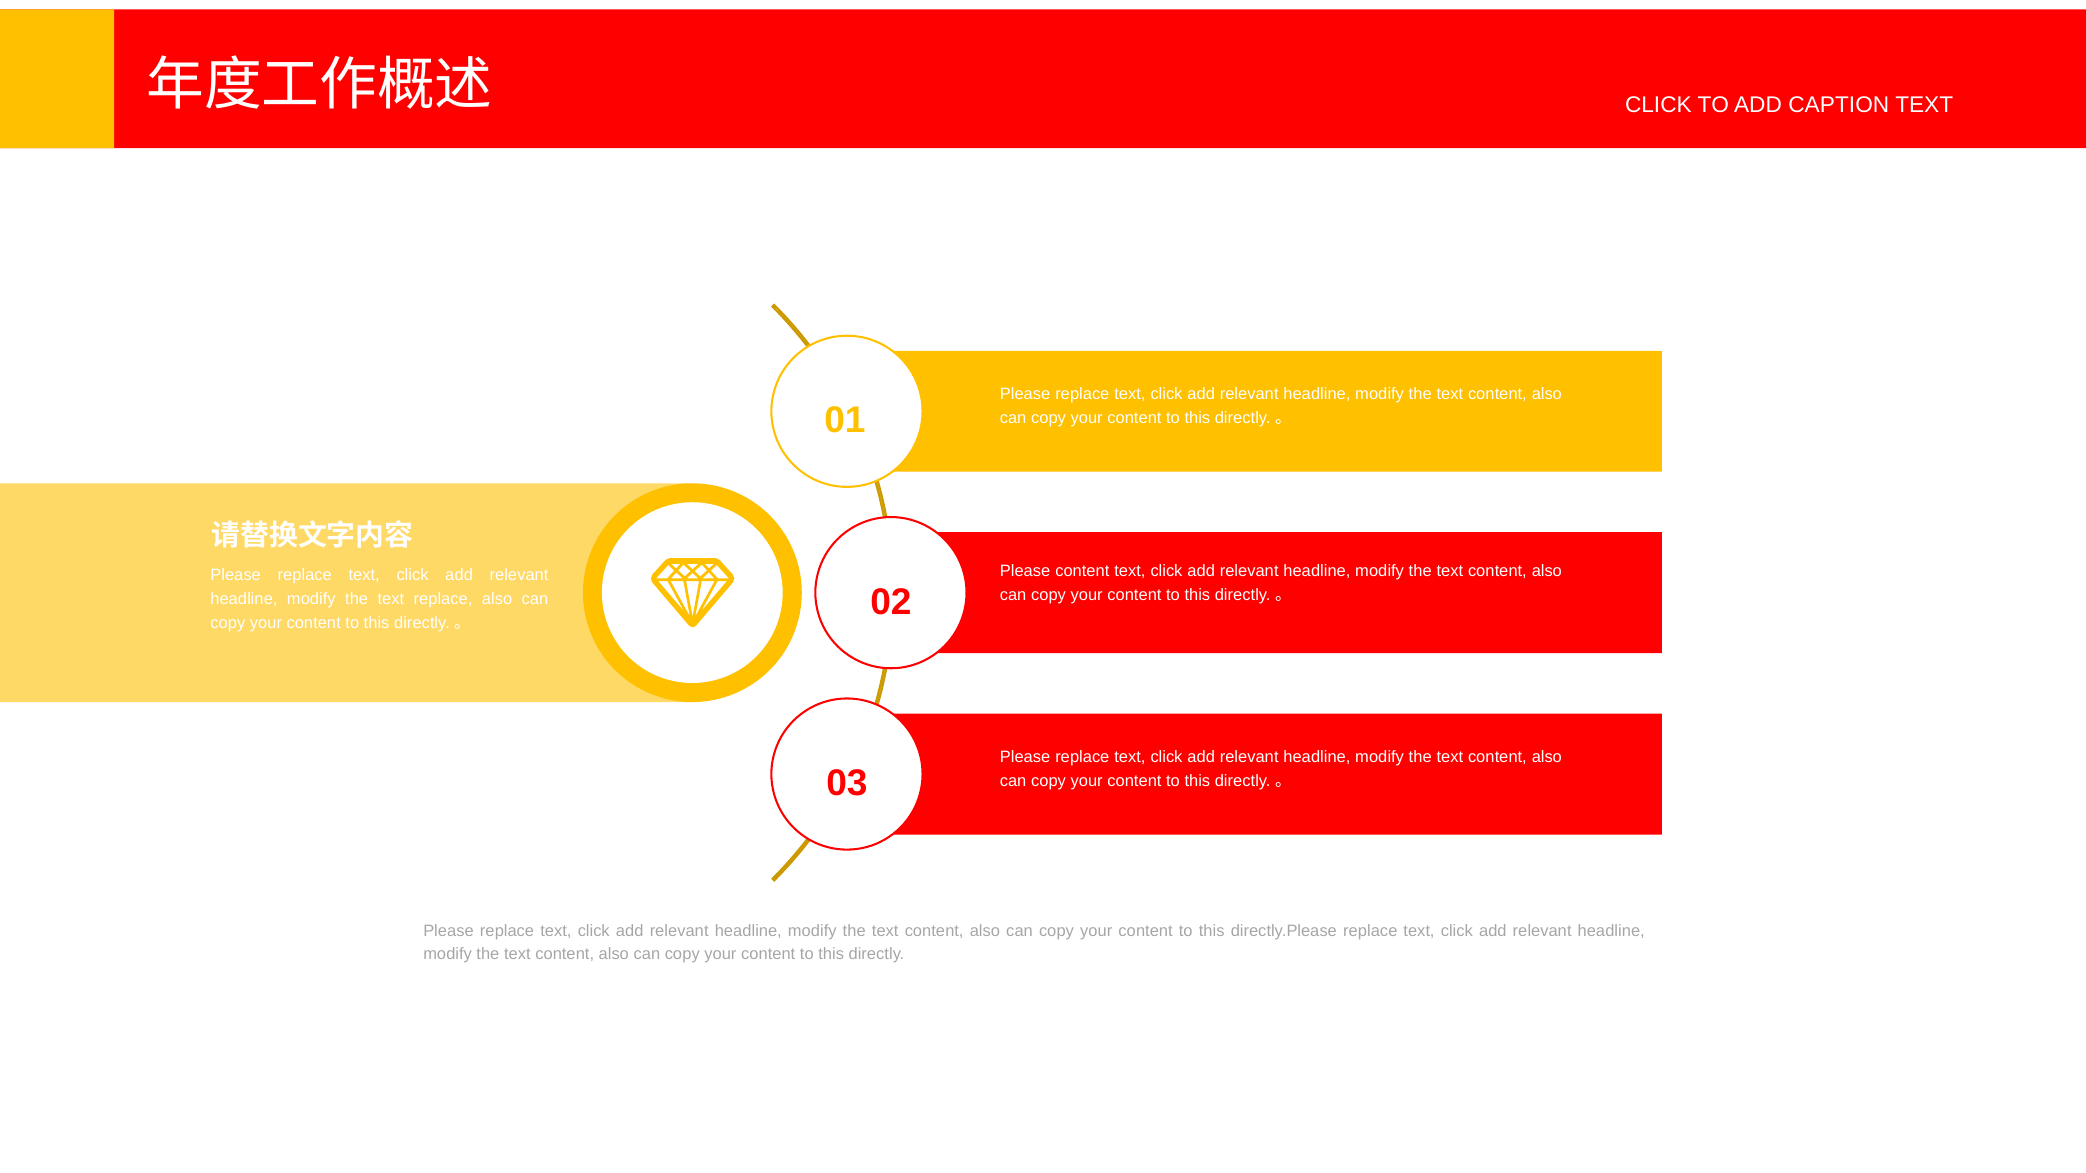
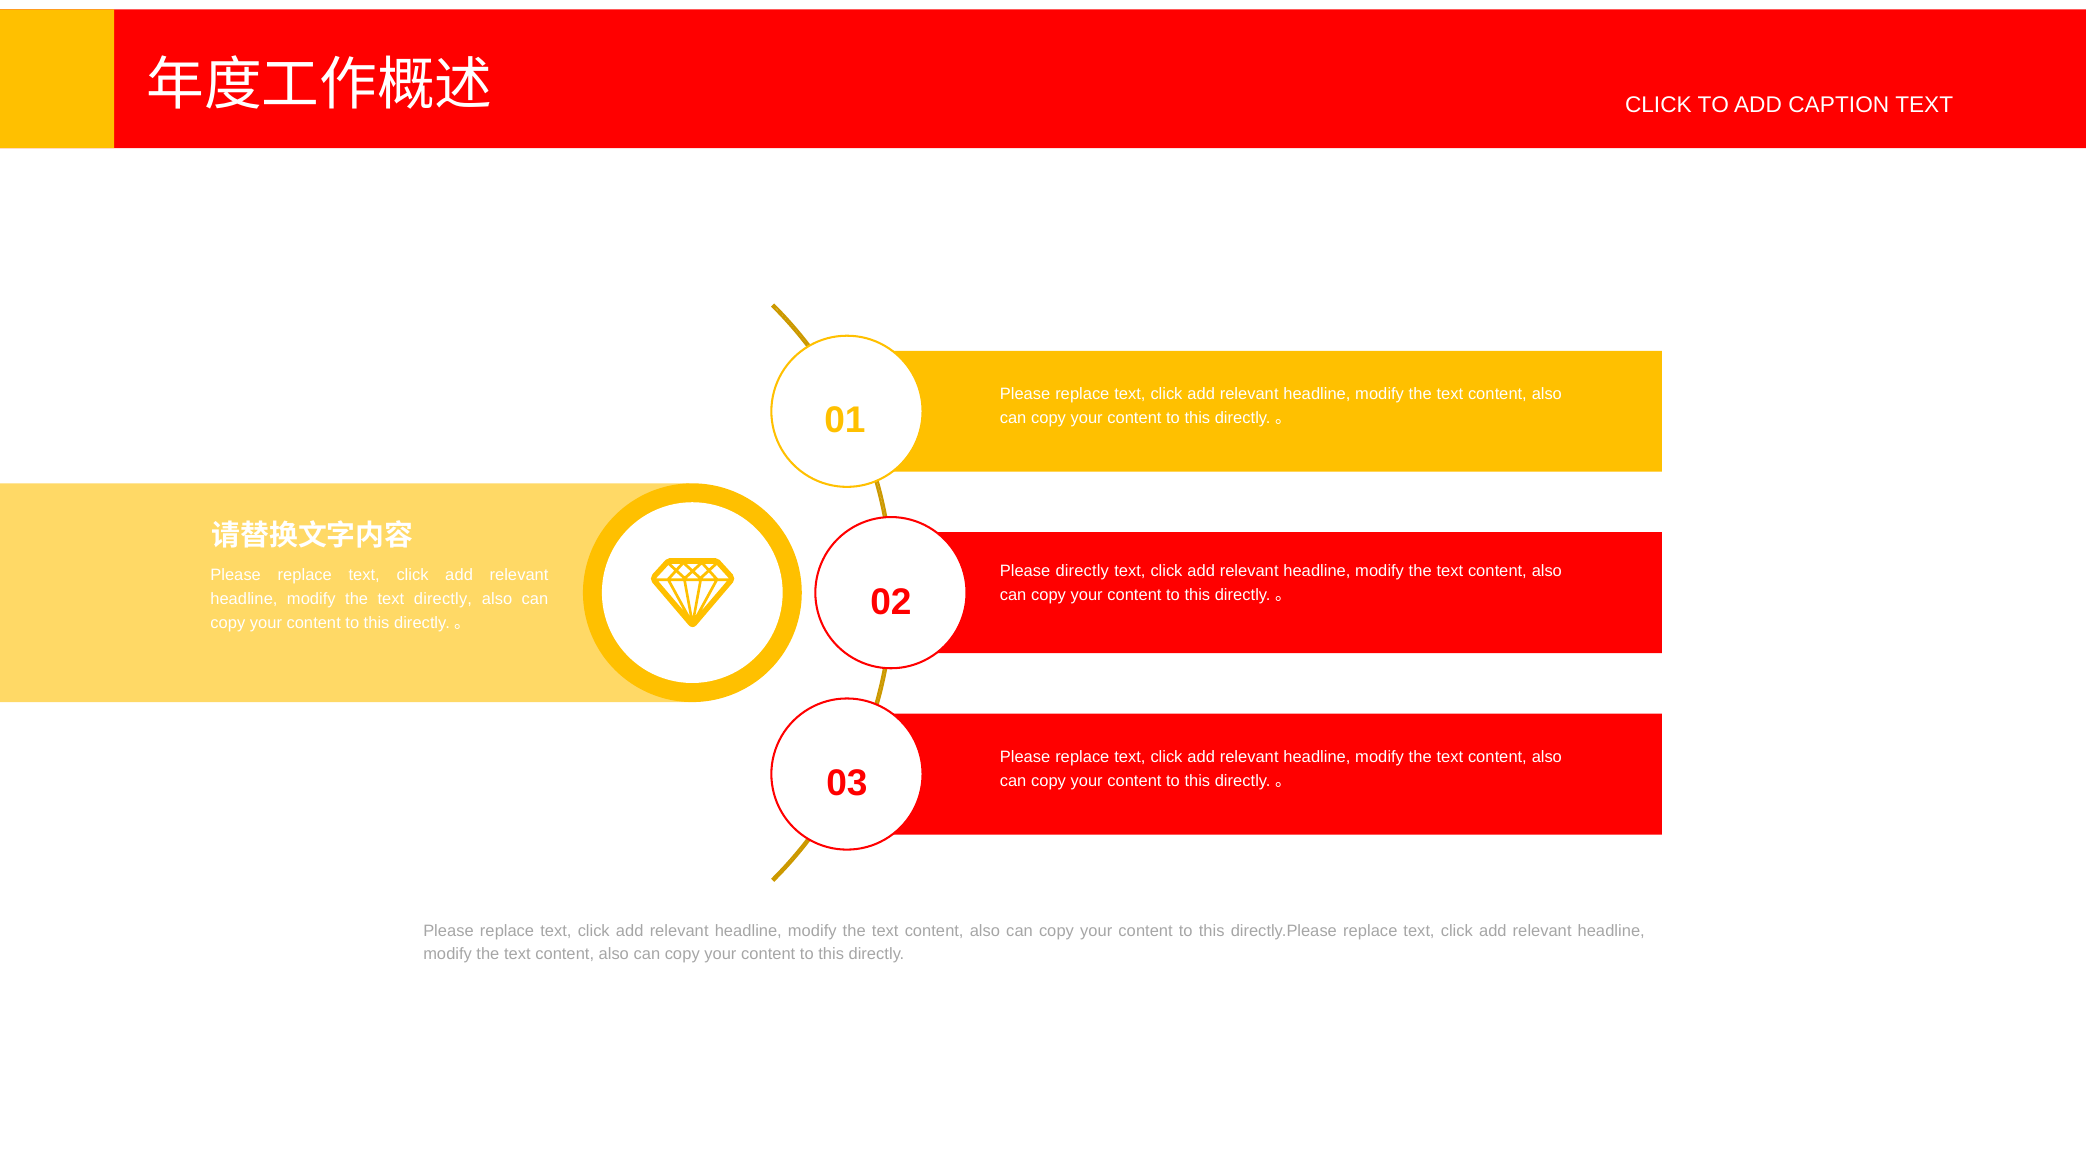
Please content: content -> directly
text replace: replace -> directly
